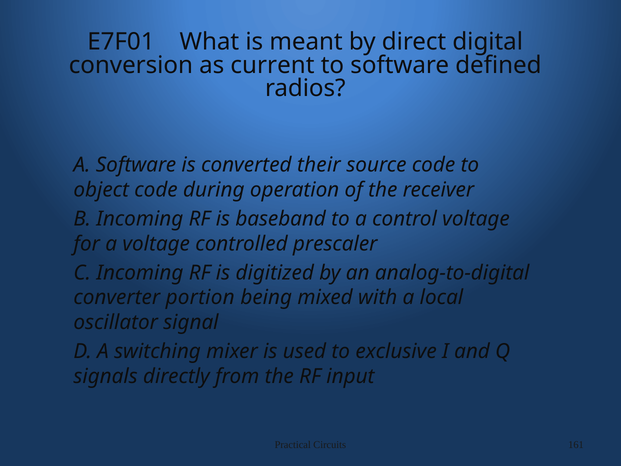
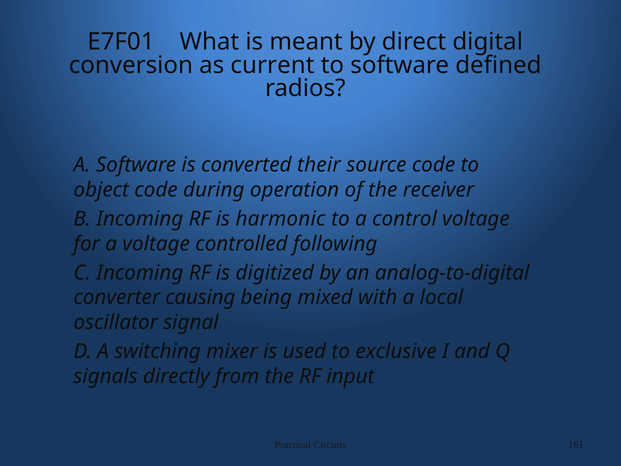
baseband: baseband -> harmonic
prescaler: prescaler -> following
portion: portion -> causing
